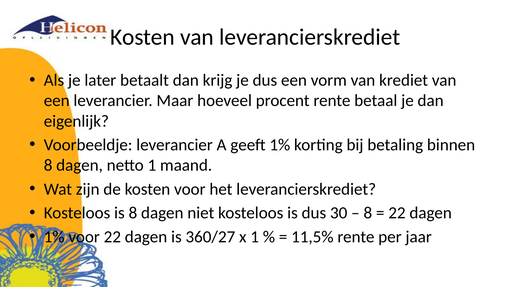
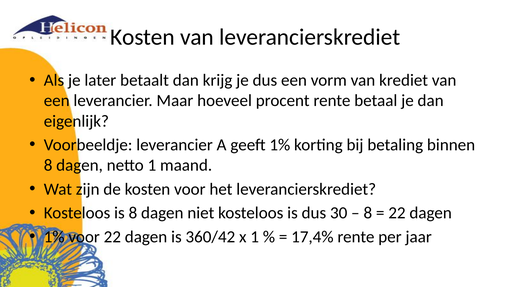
360/27: 360/27 -> 360/42
11,5%: 11,5% -> 17,4%
